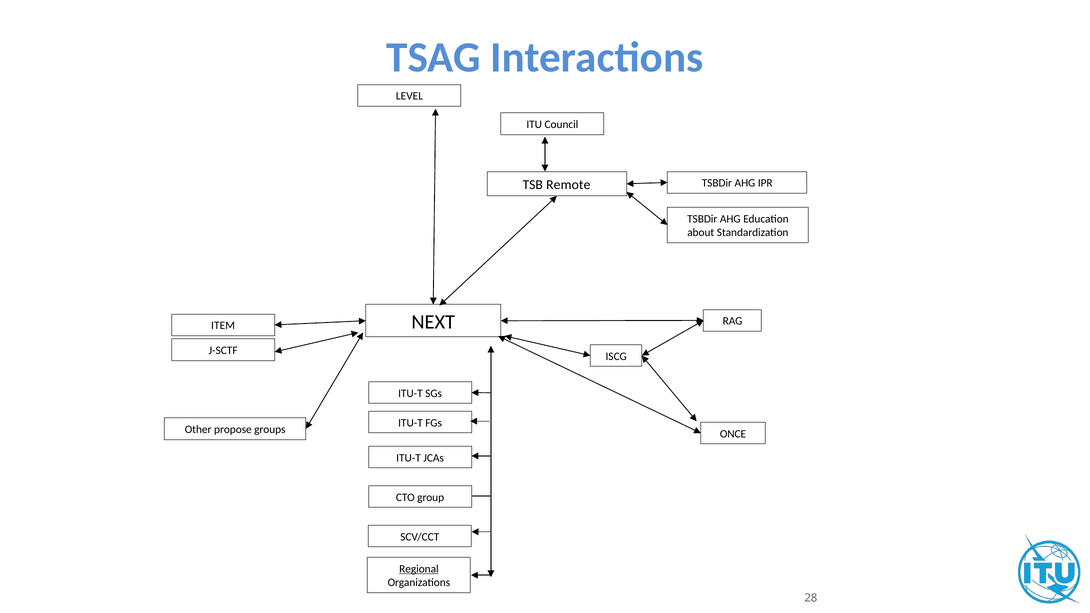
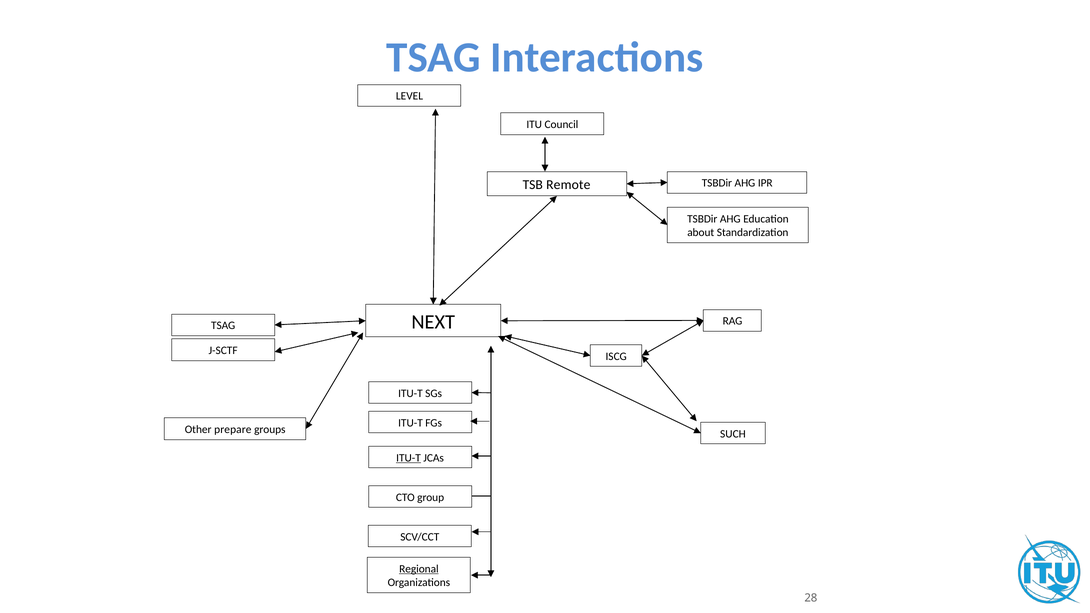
ITEM at (223, 326): ITEM -> TSAG
propose: propose -> prepare
ONCE: ONCE -> SUCH
ITU-T at (409, 458) underline: none -> present
